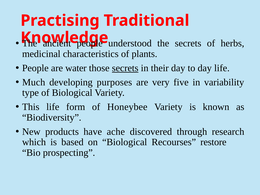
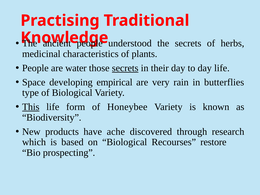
Much: Much -> Space
purposes: purposes -> empirical
five: five -> rain
variability: variability -> butterflies
This underline: none -> present
